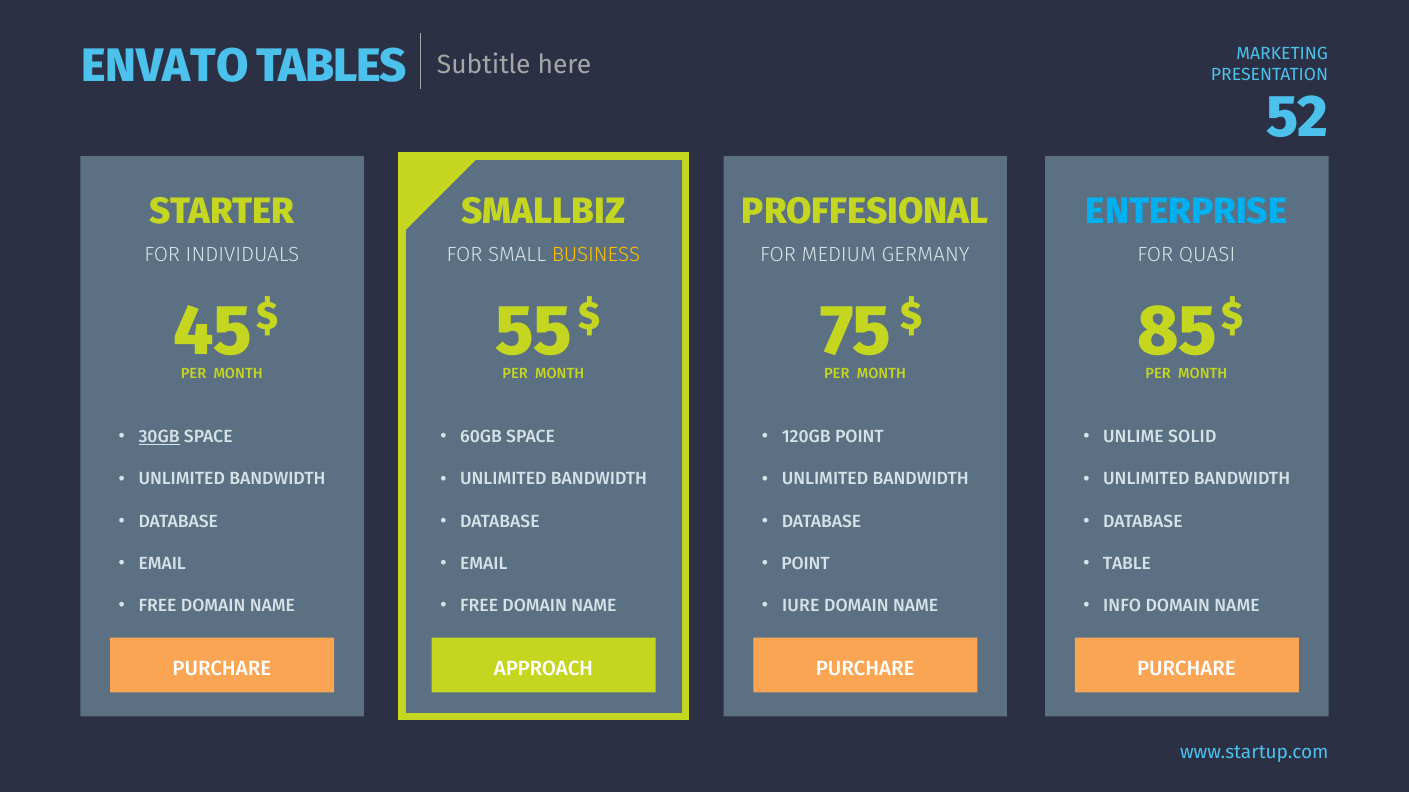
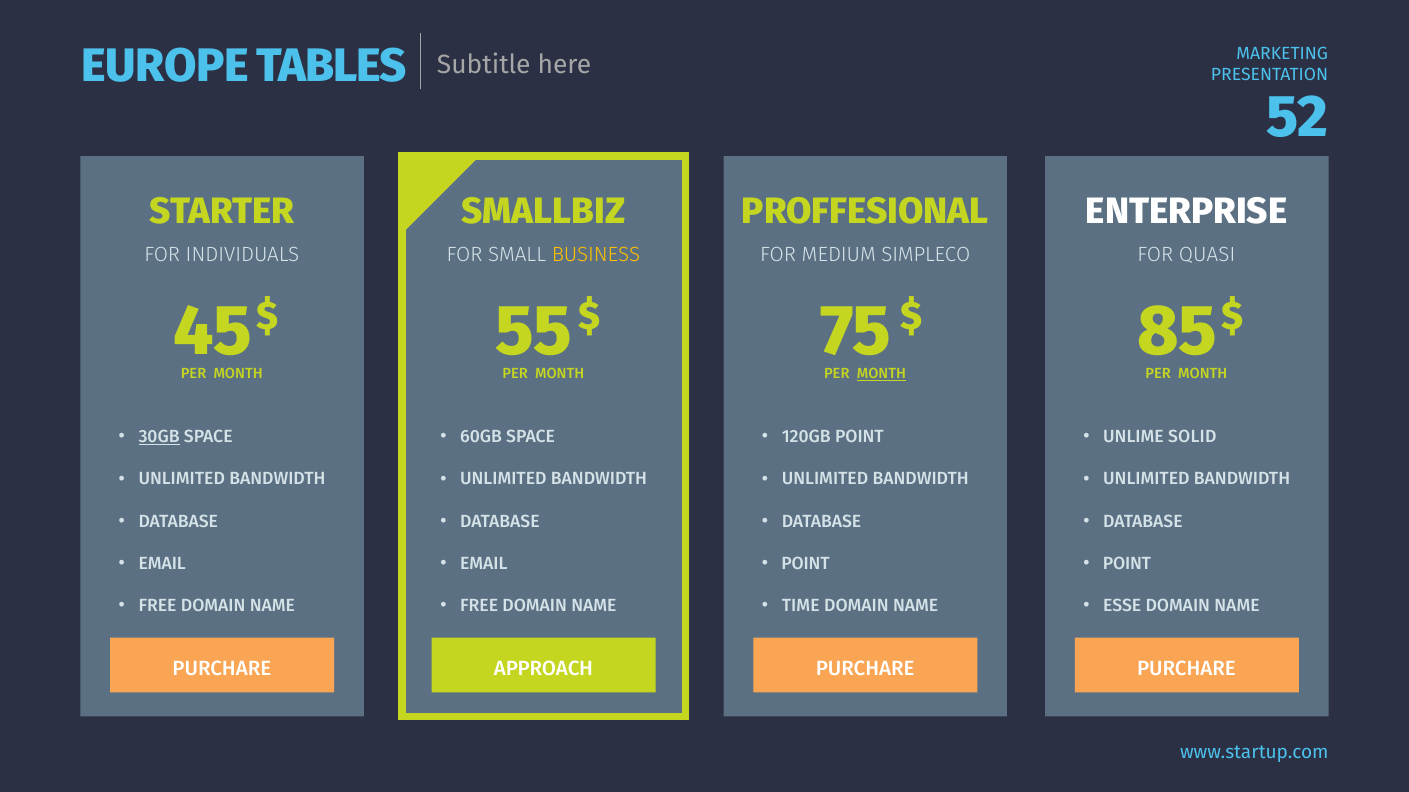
ENVATO: ENVATO -> EUROPE
ENTERPRISE colour: light blue -> white
GERMANY: GERMANY -> SIMPLECO
MONTH at (881, 374) underline: none -> present
TABLE at (1127, 564): TABLE -> POINT
IURE: IURE -> TIME
INFO: INFO -> ESSE
